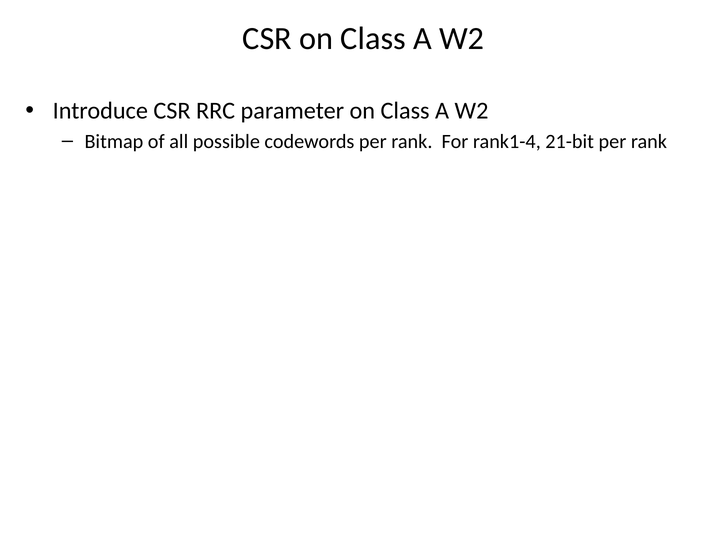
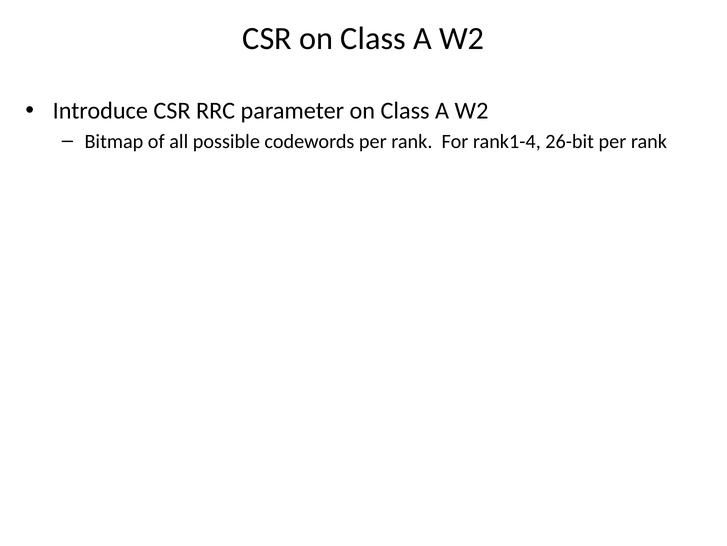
21-bit: 21-bit -> 26-bit
